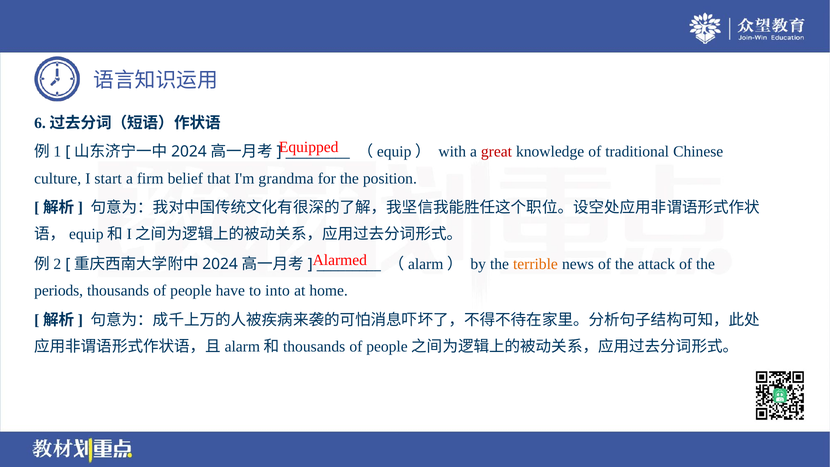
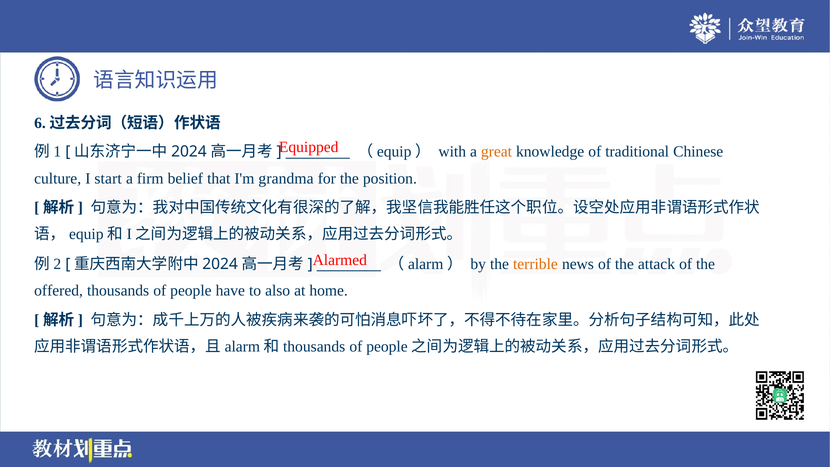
great colour: red -> orange
periods: periods -> offered
into: into -> also
